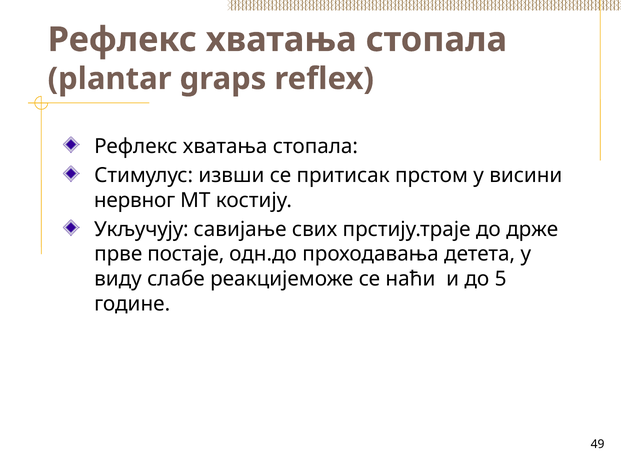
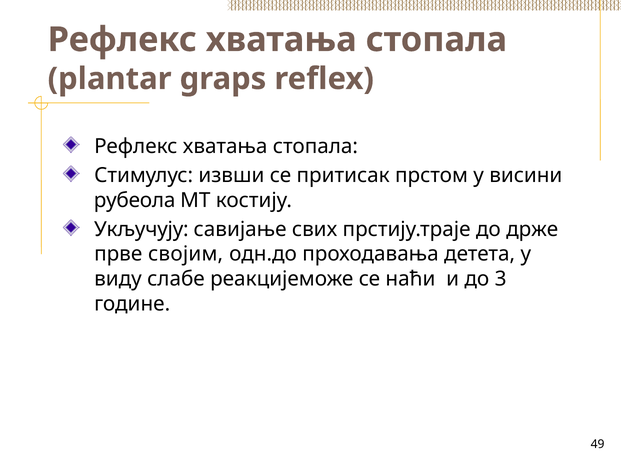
нервног: нервног -> рубеола
постаје: постаје -> својим
5: 5 -> 3
